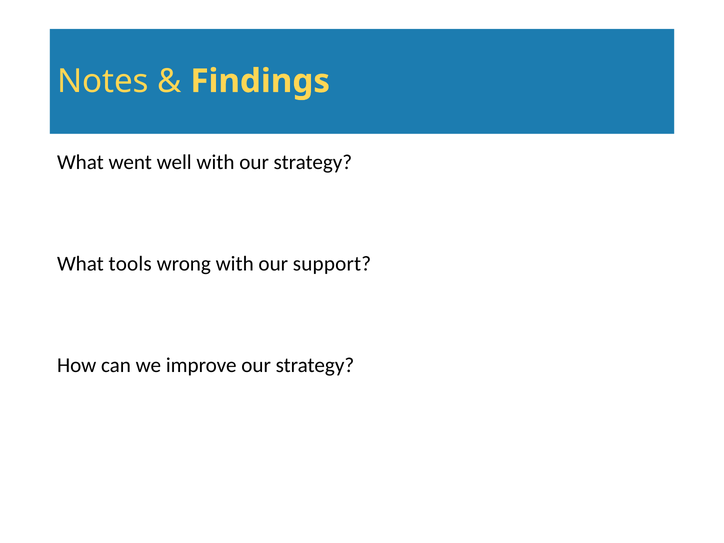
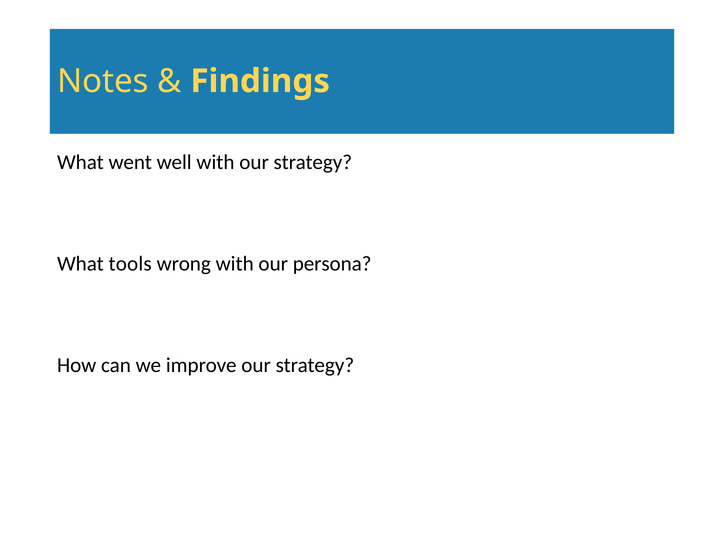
support: support -> persona
